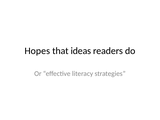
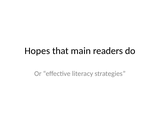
ideas: ideas -> main
